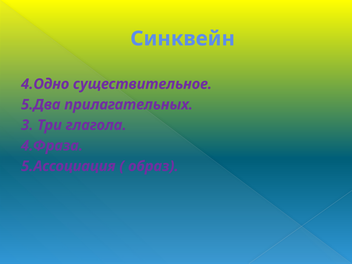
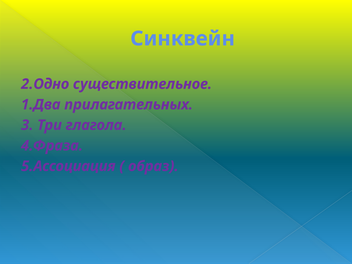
4.Одно: 4.Одно -> 2.Одно
5.Два: 5.Два -> 1.Два
